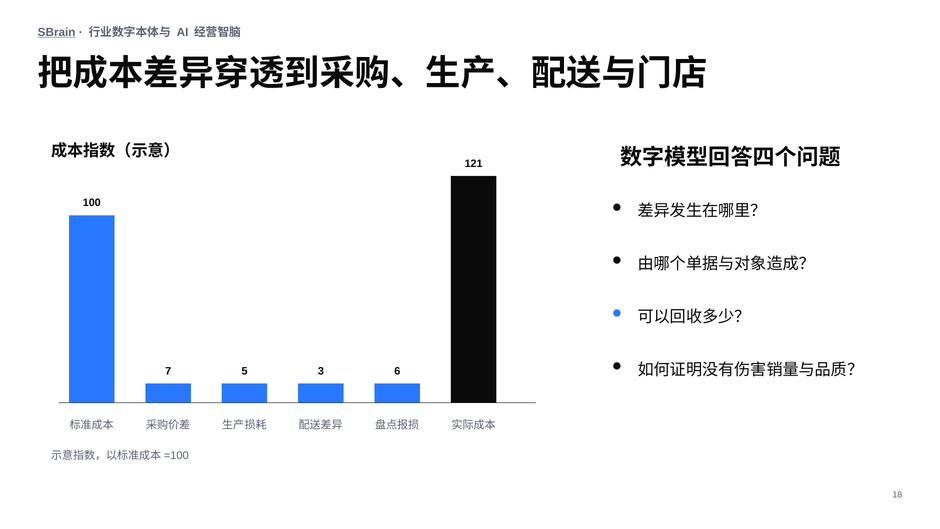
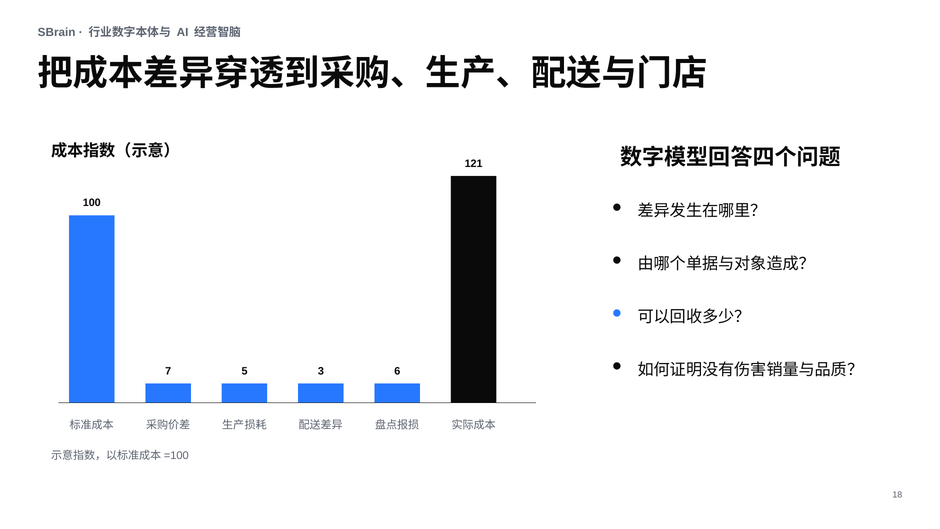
SBrain underline: present -> none
